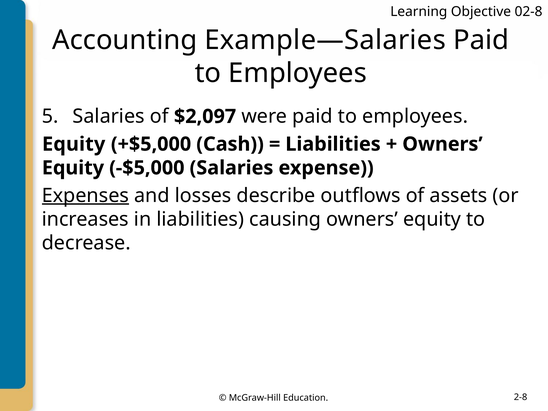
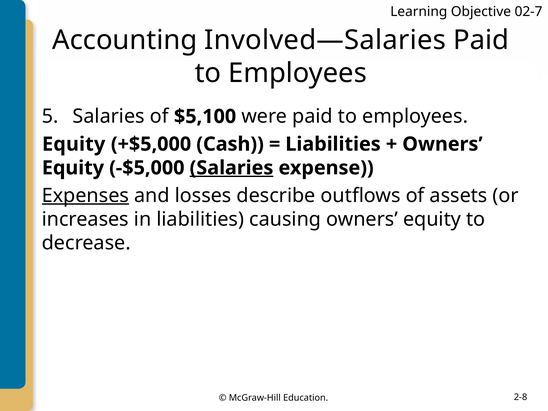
02-8: 02-8 -> 02-7
Example—Salaries: Example—Salaries -> Involved—Salaries
$2,097: $2,097 -> $5,100
Salaries at (231, 168) underline: none -> present
